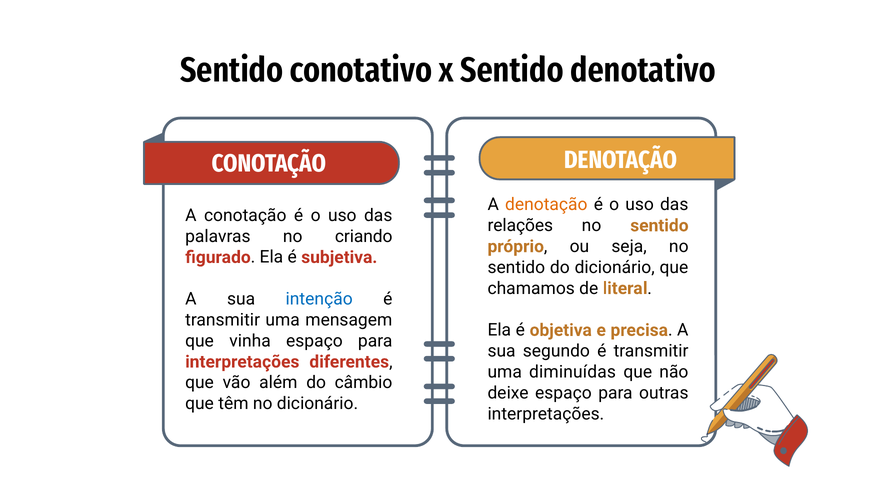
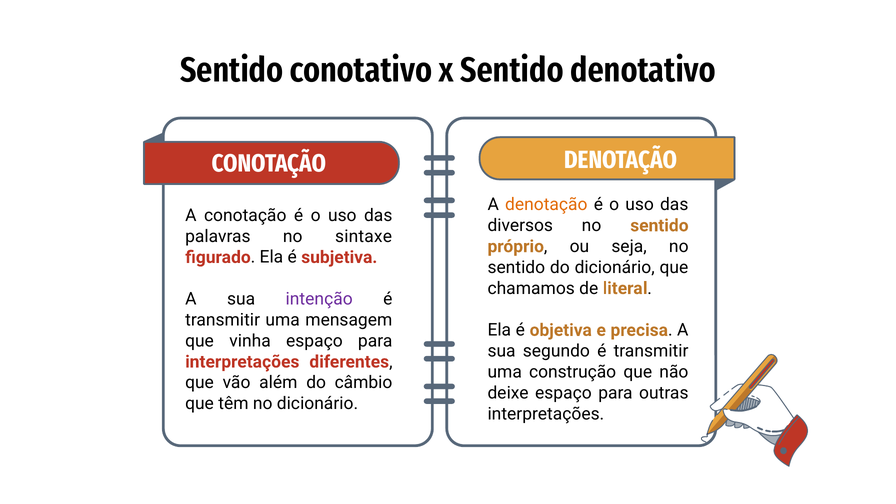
relações: relações -> diversos
criando: criando -> sintaxe
intenção colour: blue -> purple
diminuídas: diminuídas -> construção
